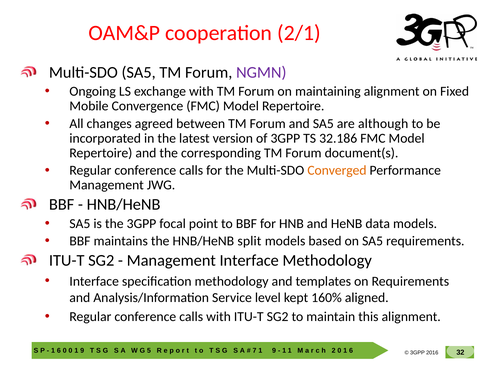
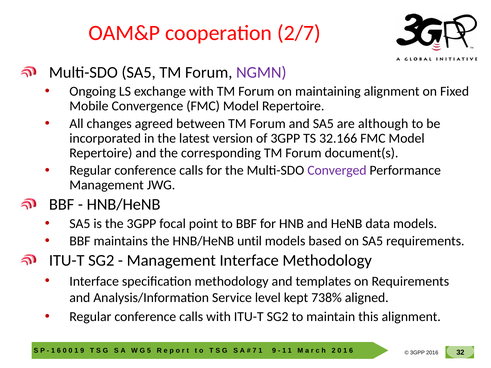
2/1: 2/1 -> 2/7
32.186: 32.186 -> 32.166
Converged colour: orange -> purple
split: split -> until
160%: 160% -> 738%
